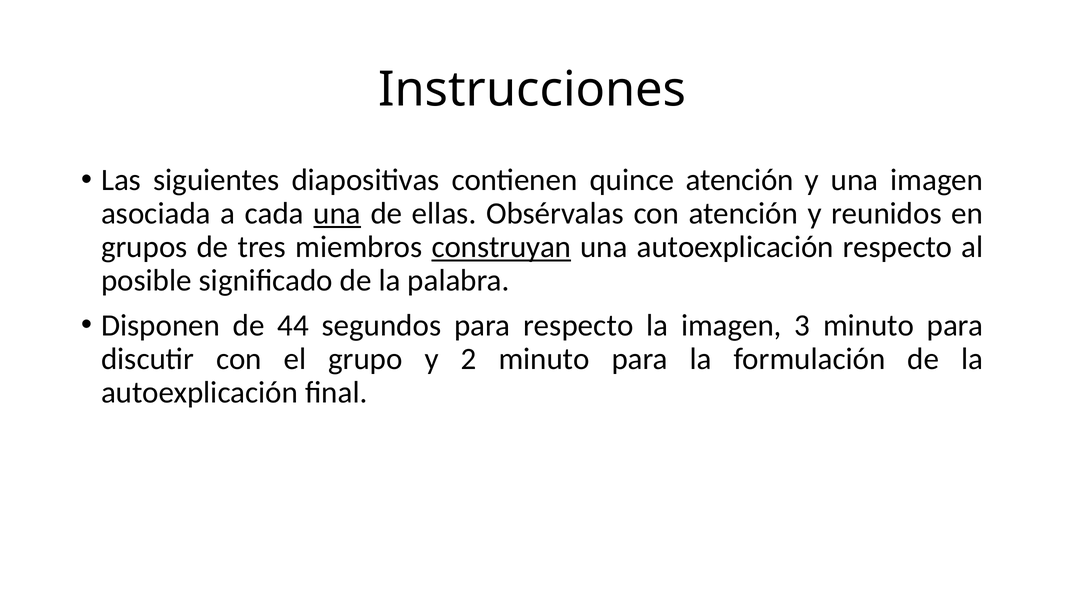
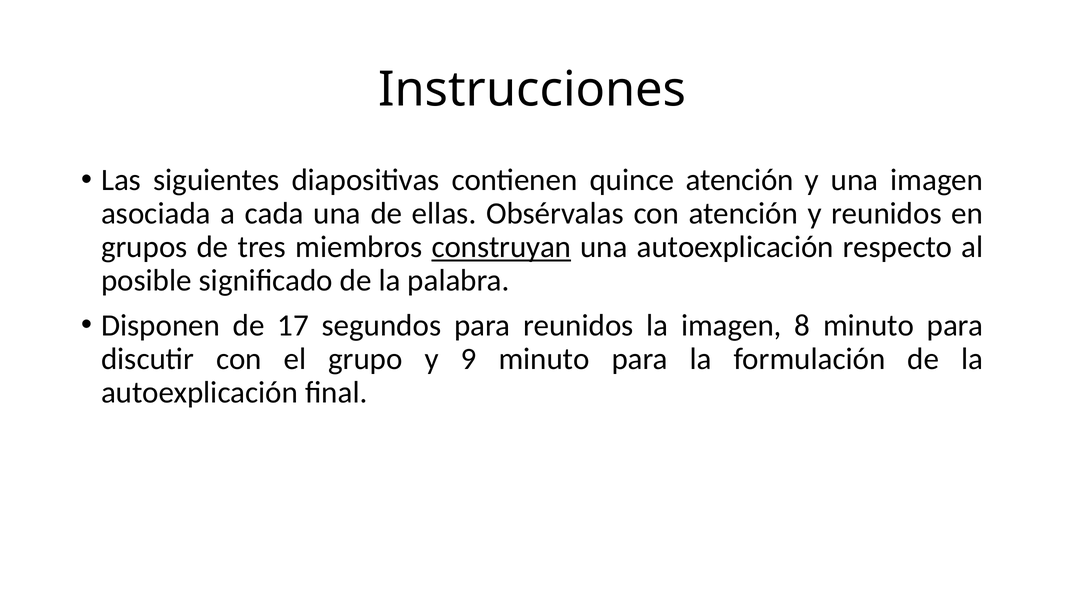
una at (337, 214) underline: present -> none
44: 44 -> 17
para respecto: respecto -> reunidos
3: 3 -> 8
2: 2 -> 9
